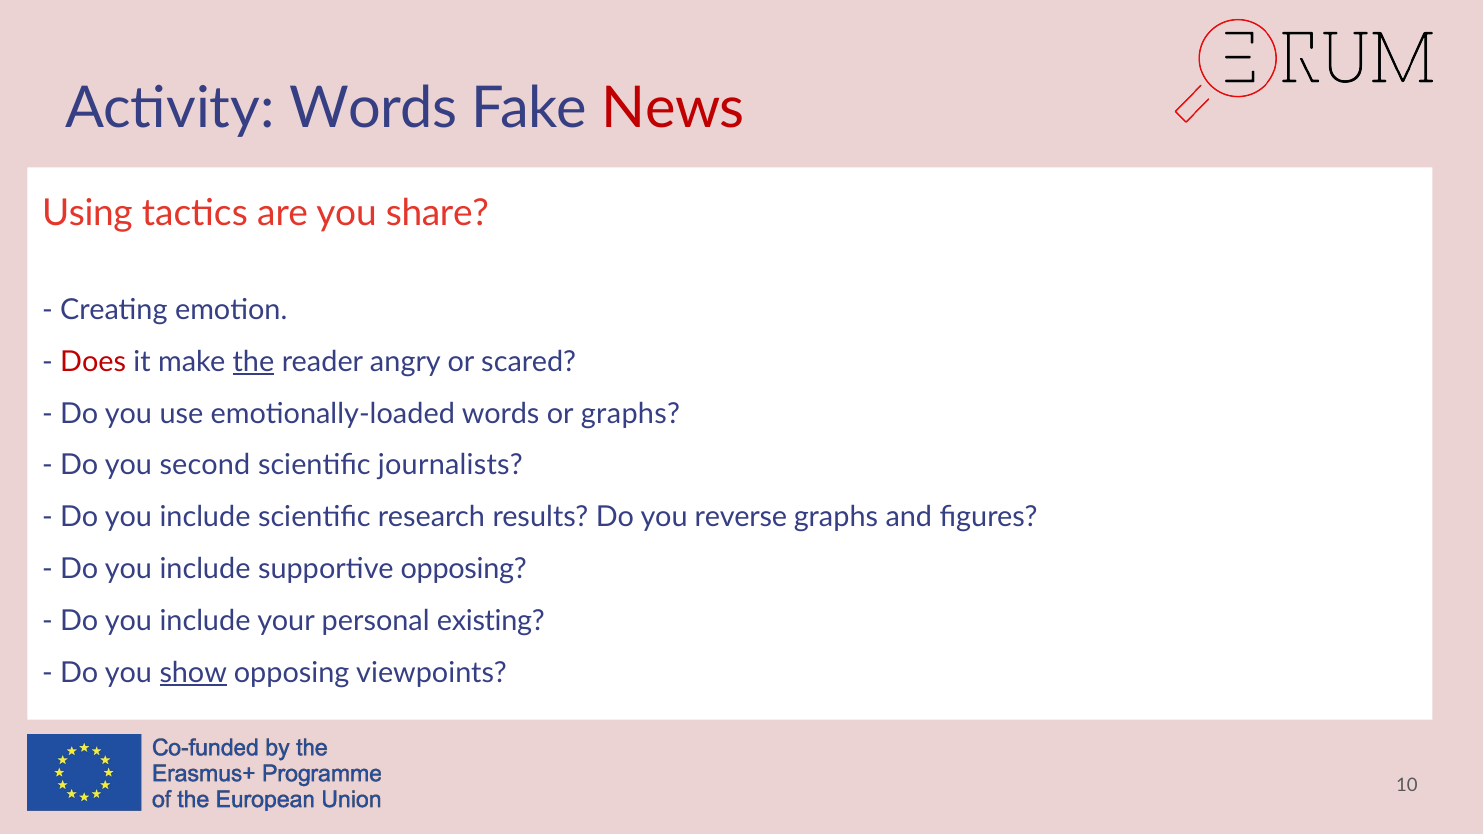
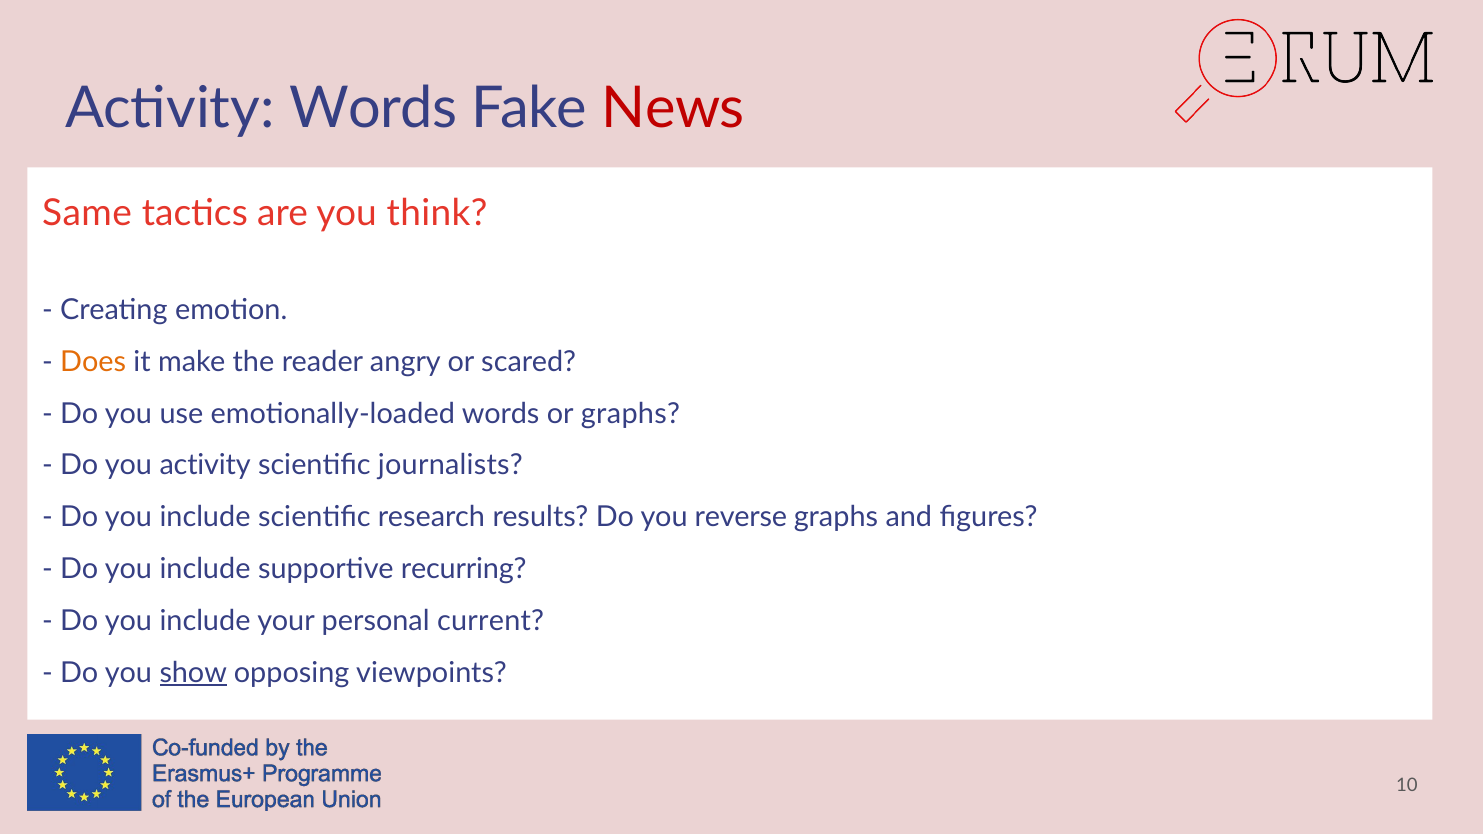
Using: Using -> Same
share: share -> think
Does colour: red -> orange
the underline: present -> none
you second: second -> activity
supportive opposing: opposing -> recurring
existing: existing -> current
